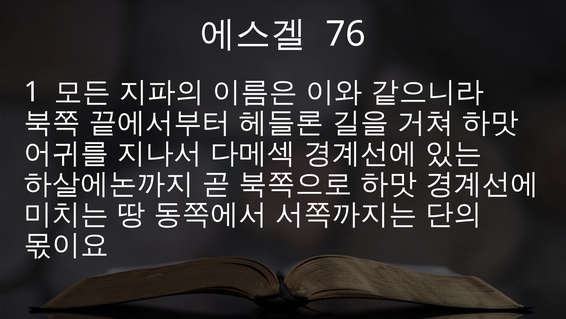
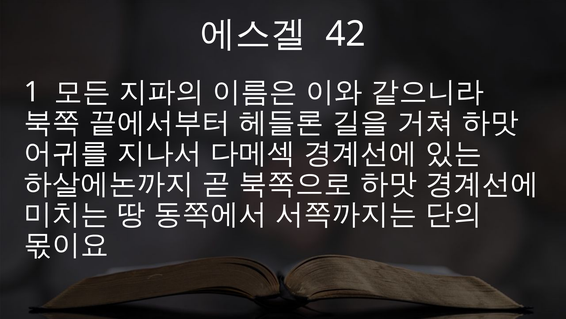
76: 76 -> 42
